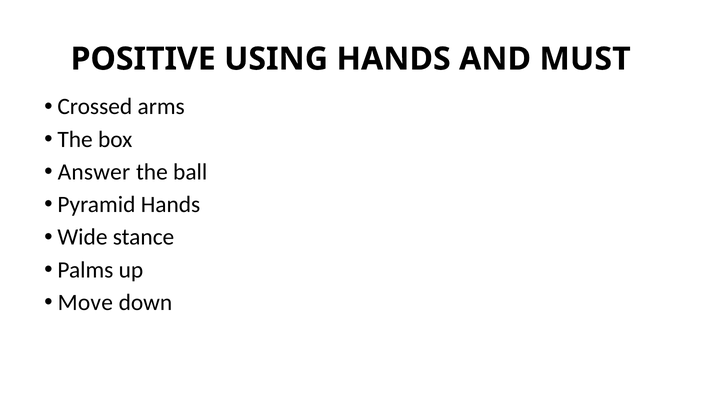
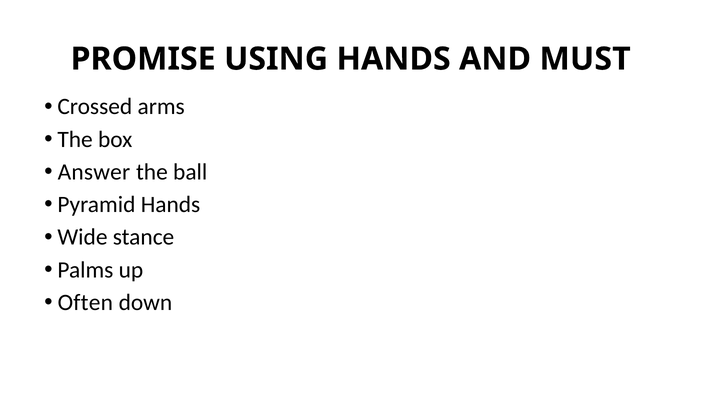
POSITIVE: POSITIVE -> PROMISE
Move: Move -> Often
